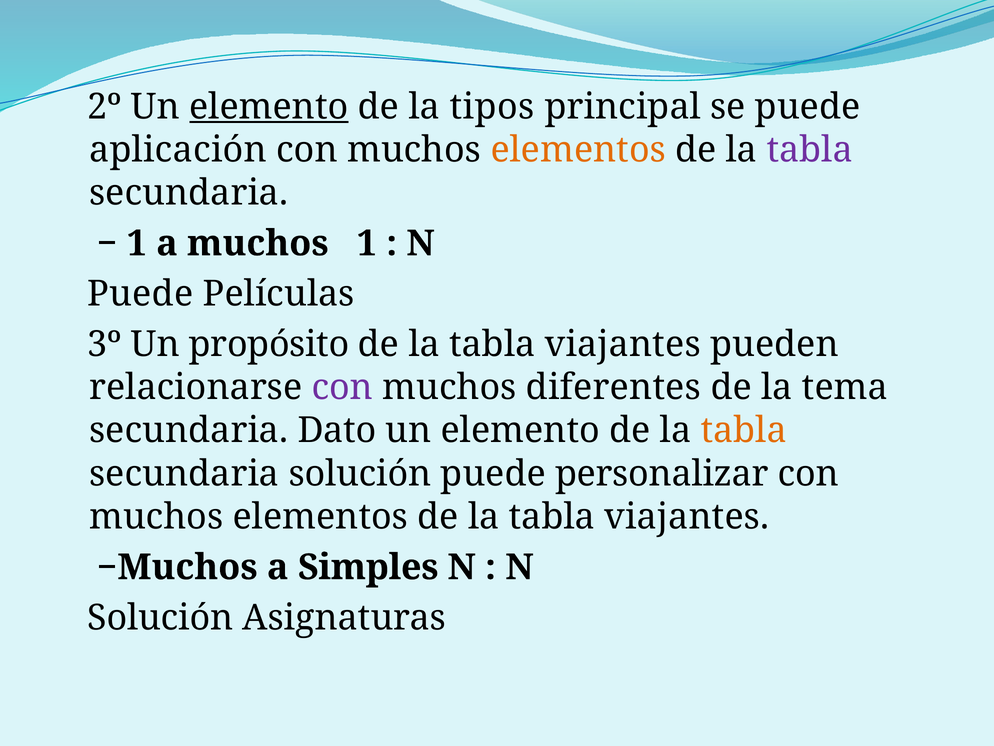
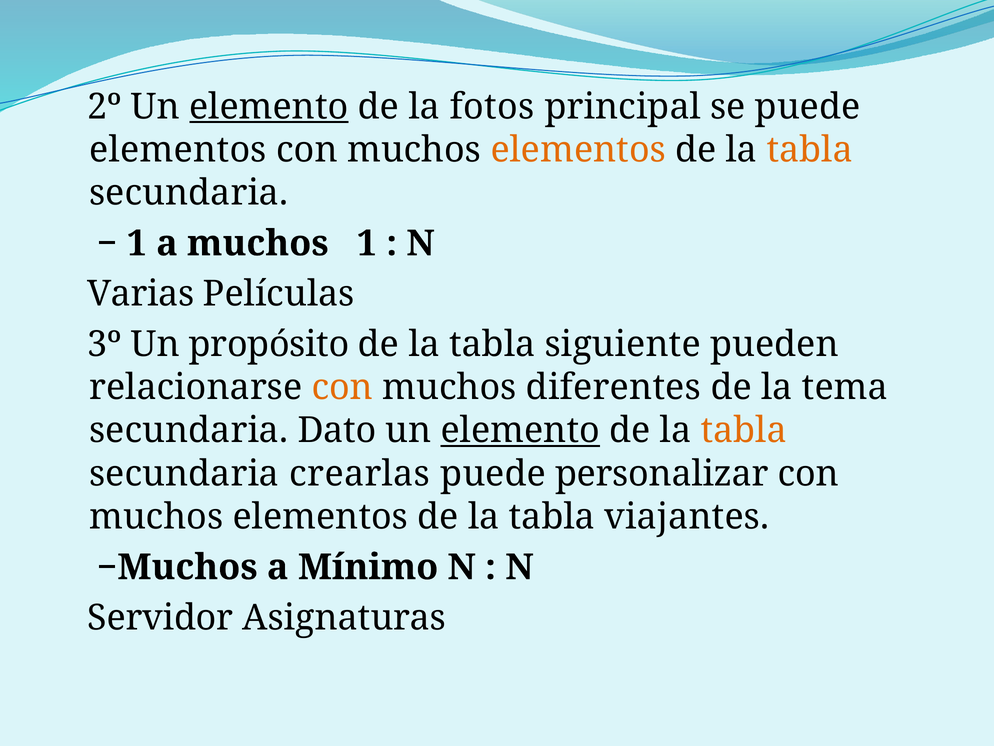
tipos: tipos -> fotos
aplicación at (178, 150): aplicación -> elementos
tabla at (810, 150) colour: purple -> orange
Puede at (140, 294): Puede -> Varias
viajantes at (623, 344): viajantes -> siguiente
con at (342, 387) colour: purple -> orange
elemento at (520, 430) underline: none -> present
secundaria solución: solución -> crearlas
Simples: Simples -> Mínimo
Solución at (160, 617): Solución -> Servidor
